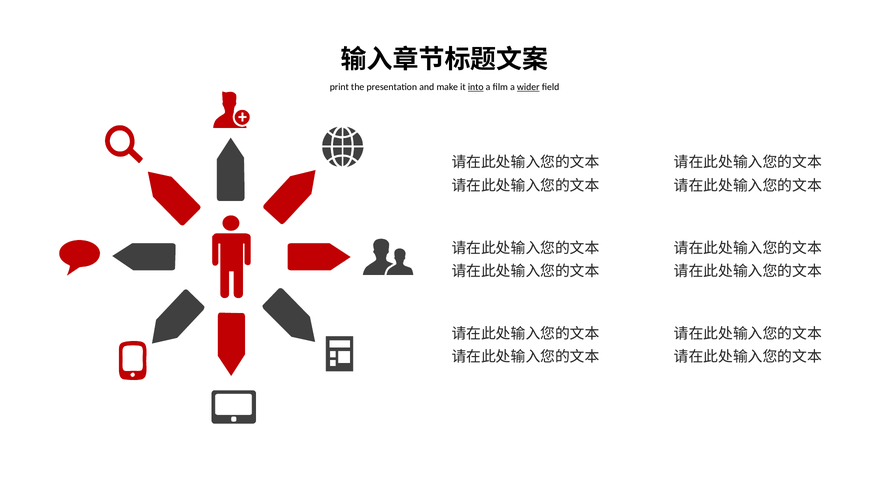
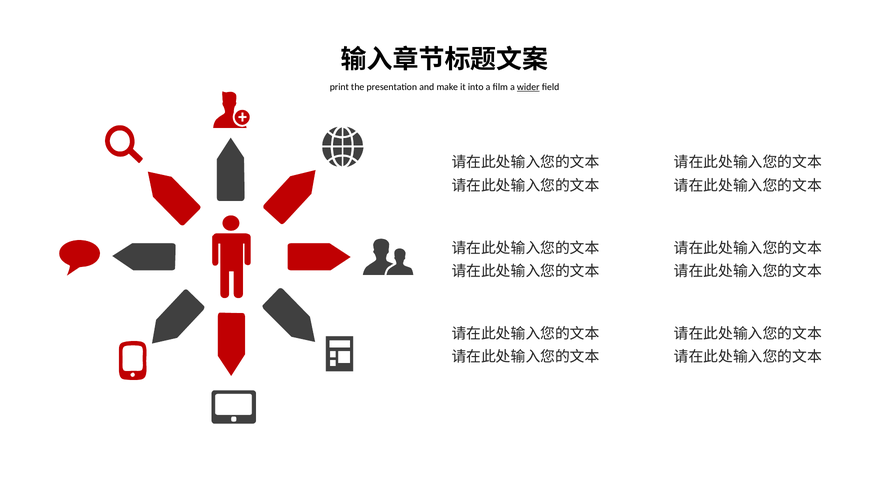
into underline: present -> none
